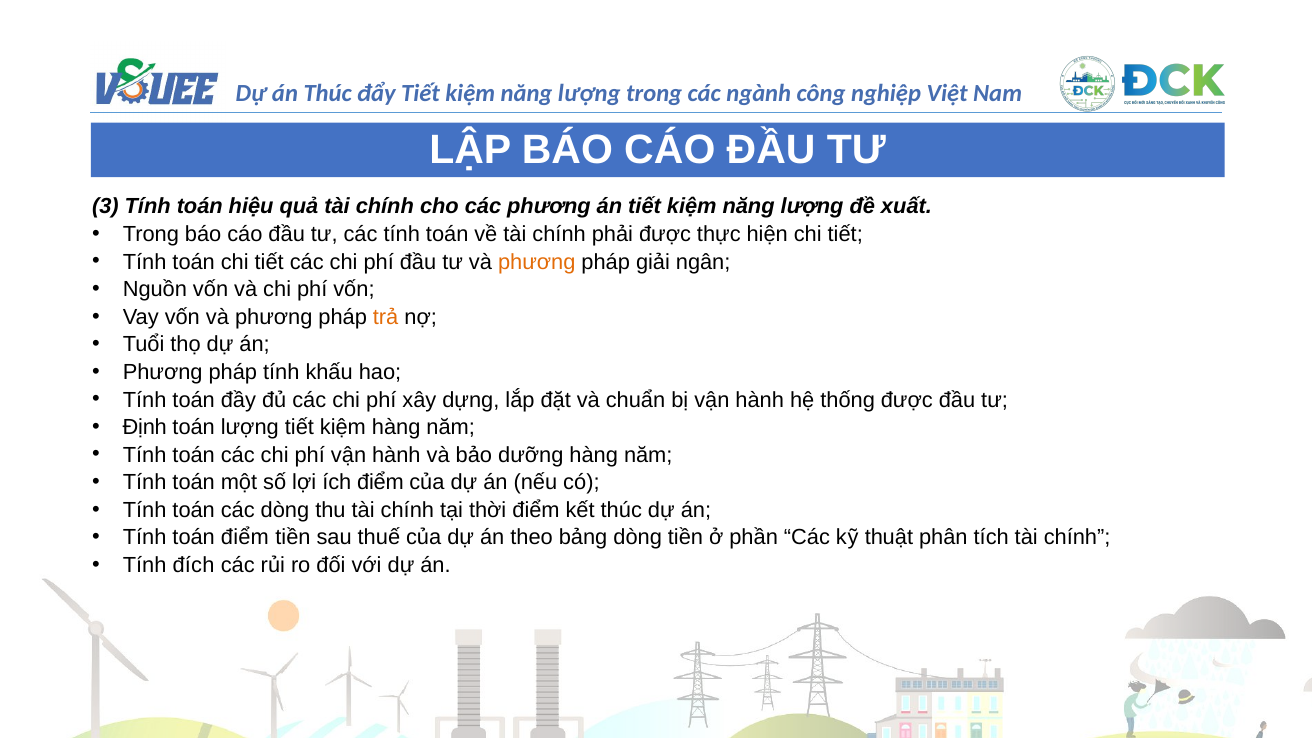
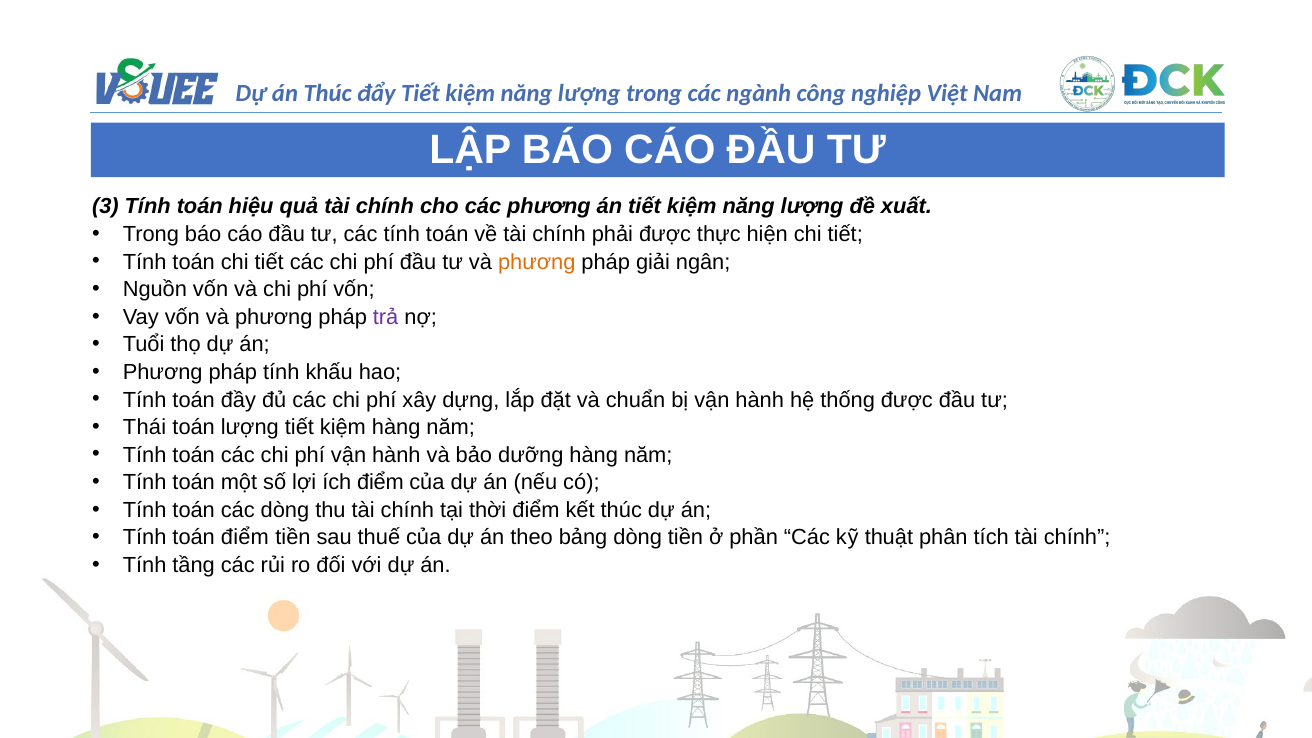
trả colour: orange -> purple
Định: Định -> Thái
đích: đích -> tầng
